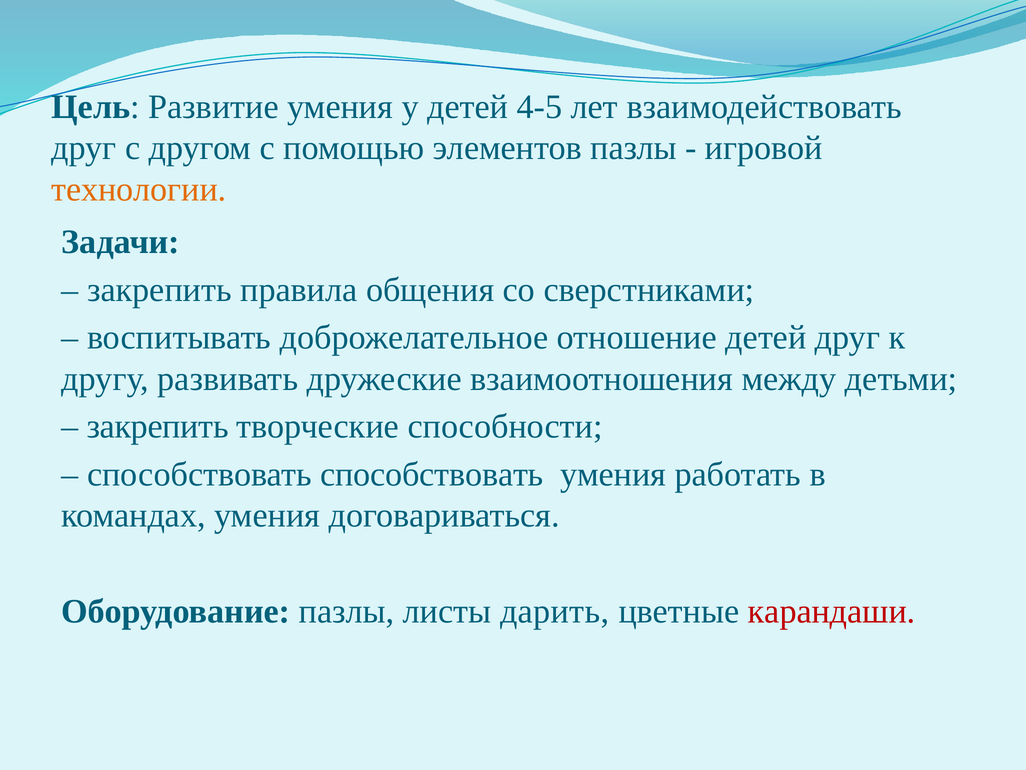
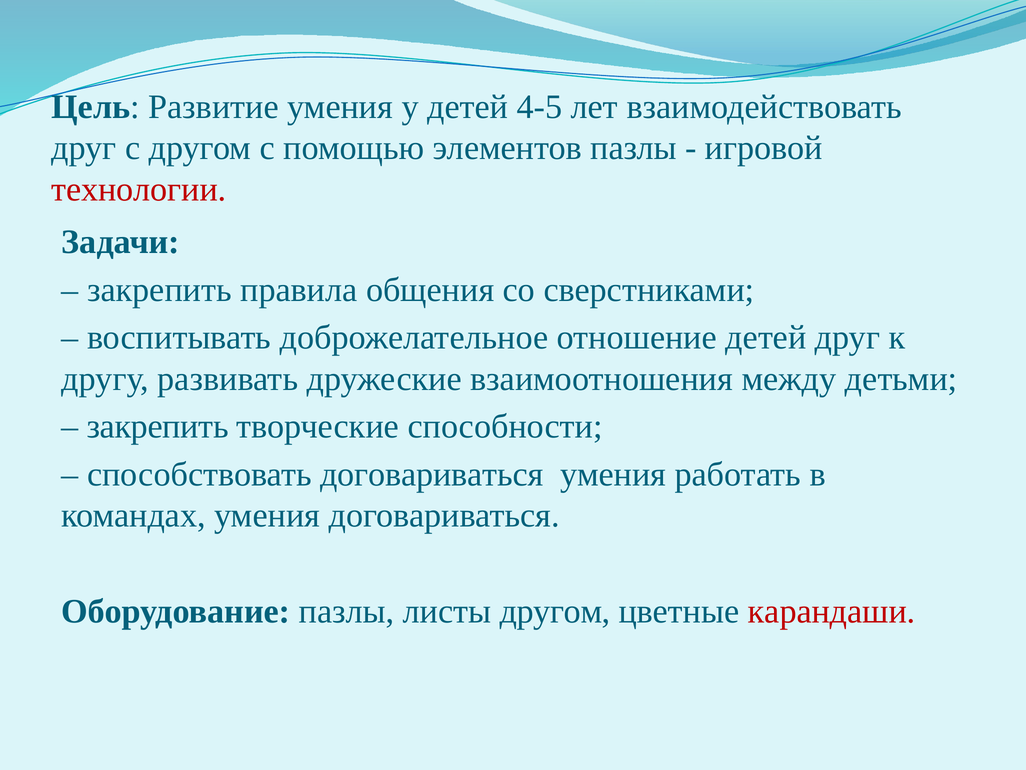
технологии colour: orange -> red
способствовать способствовать: способствовать -> договариваться
листы дарить: дарить -> другом
